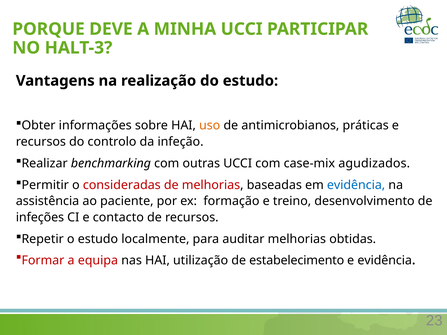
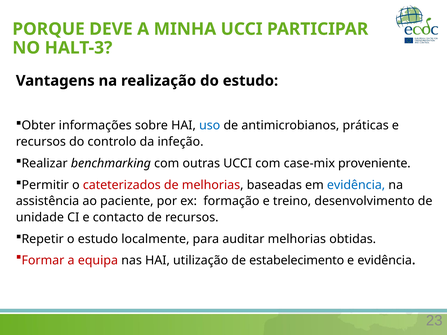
uso colour: orange -> blue
agudizados: agudizados -> proveniente
consideradas: consideradas -> cateterizados
infeções: infeções -> unidade
